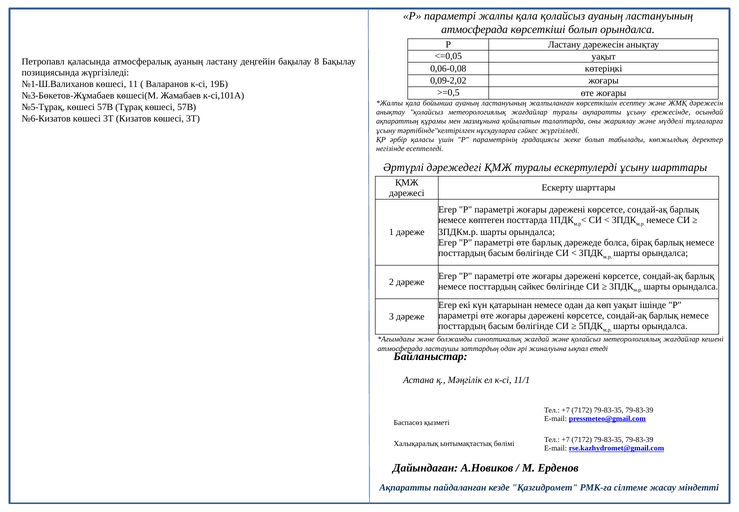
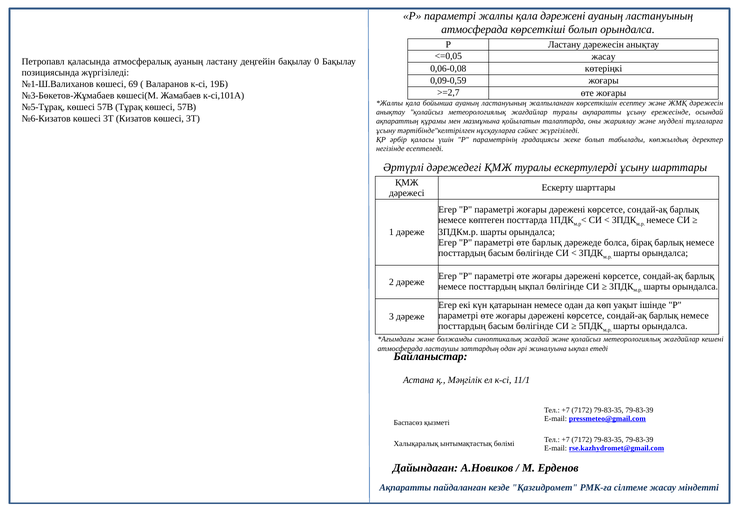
қала қолайсыз: қолайсыз -> дәрежені
<=0,05 уақыт: уақыт -> жасау
8: 8 -> 0
0,09-2,02: 0,09-2,02 -> 0,09-0,59
11: 11 -> 69
>=0,5: >=0,5 -> >=2,7
посттардың сәйкес: сәйкес -> ықпал
